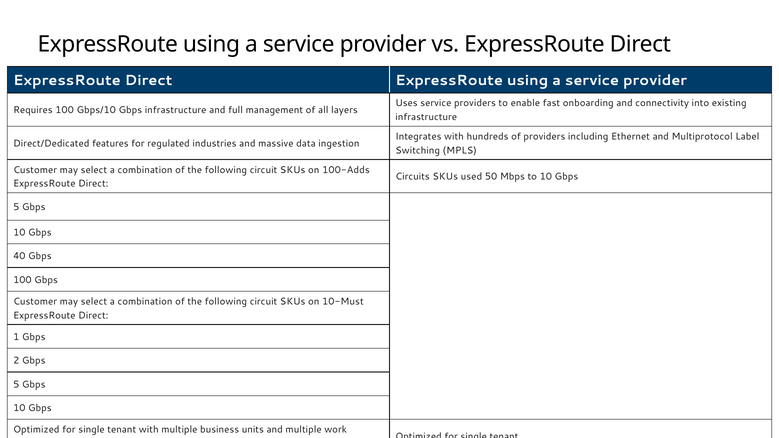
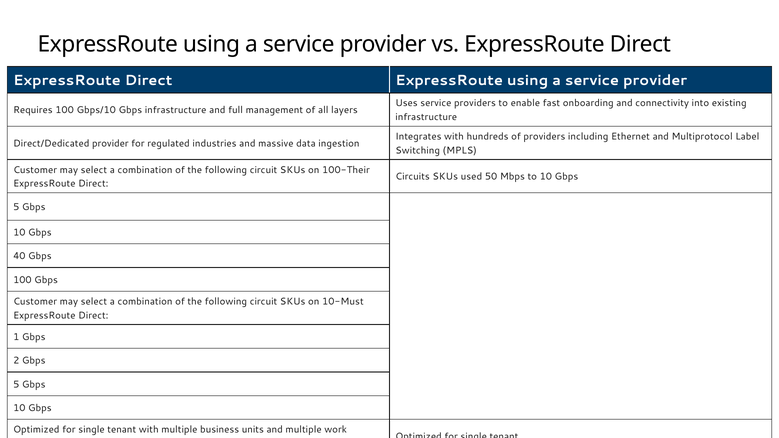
Direct/Dedicated features: features -> provider
100-Adds: 100-Adds -> 100-Their
